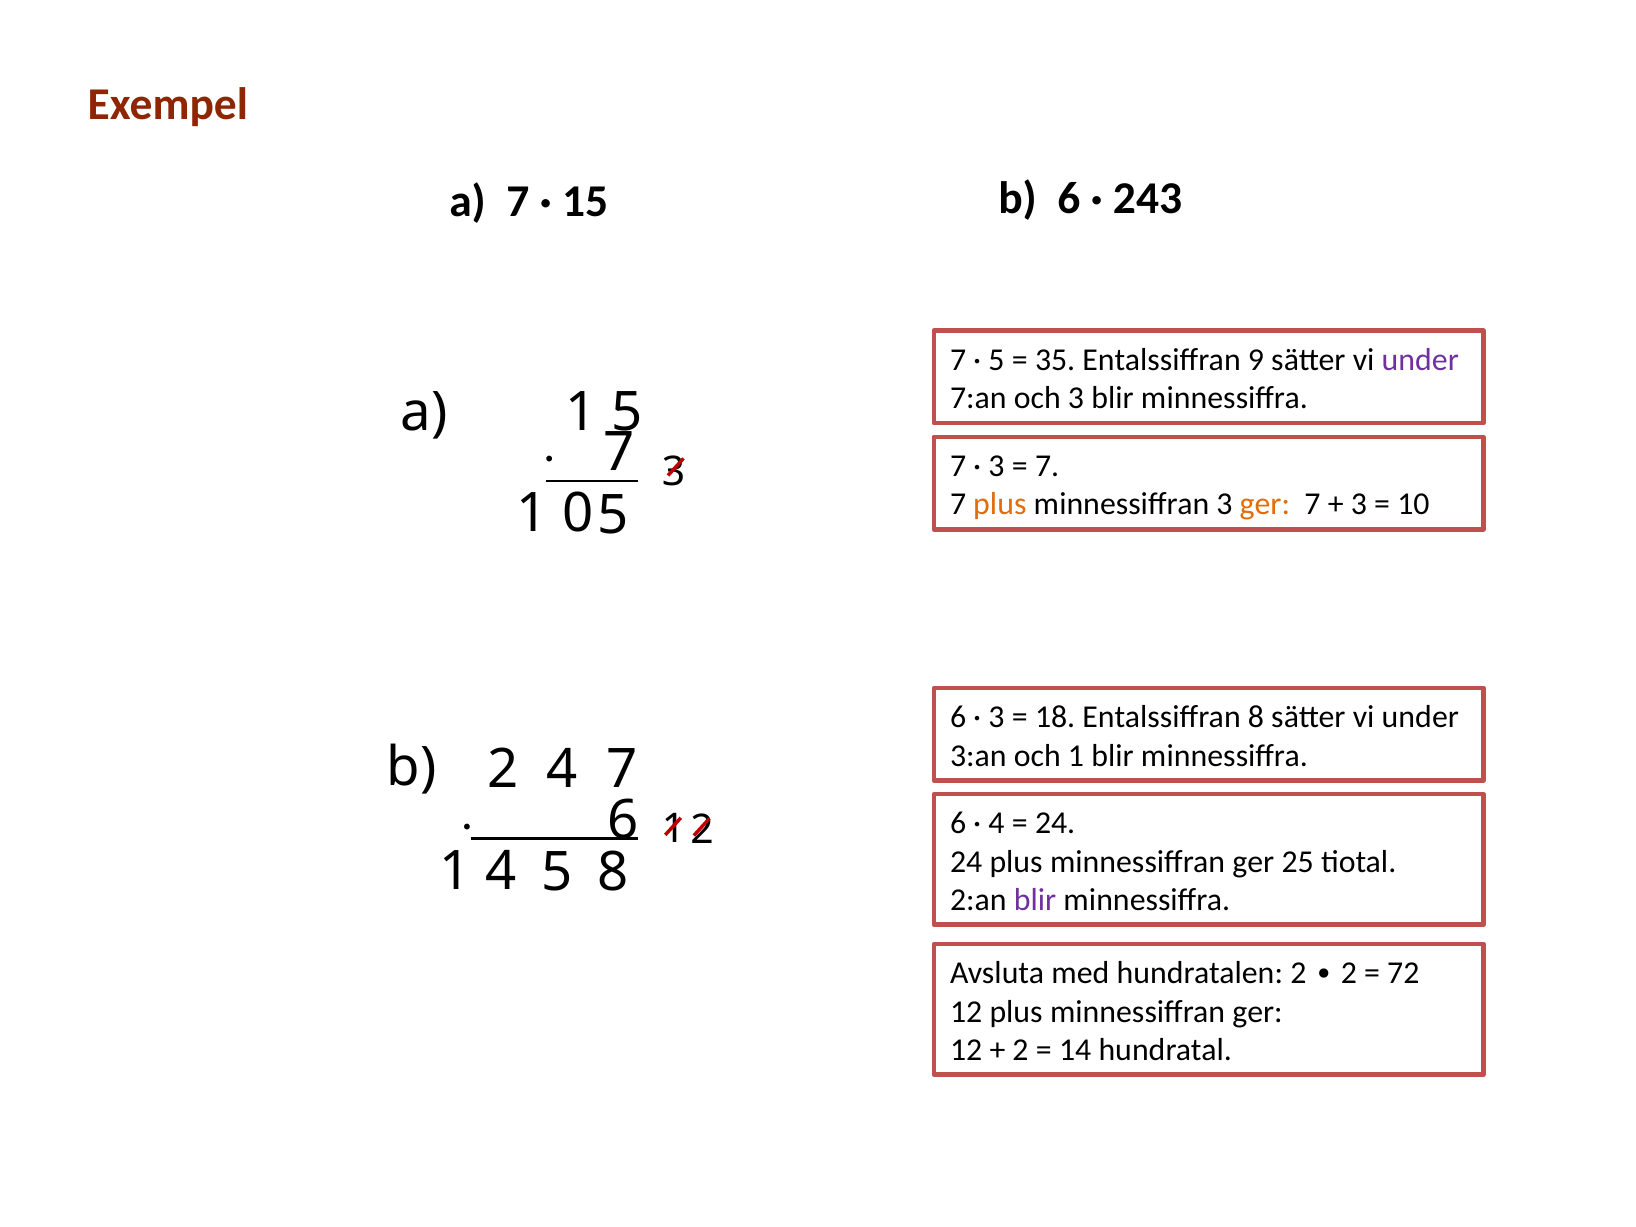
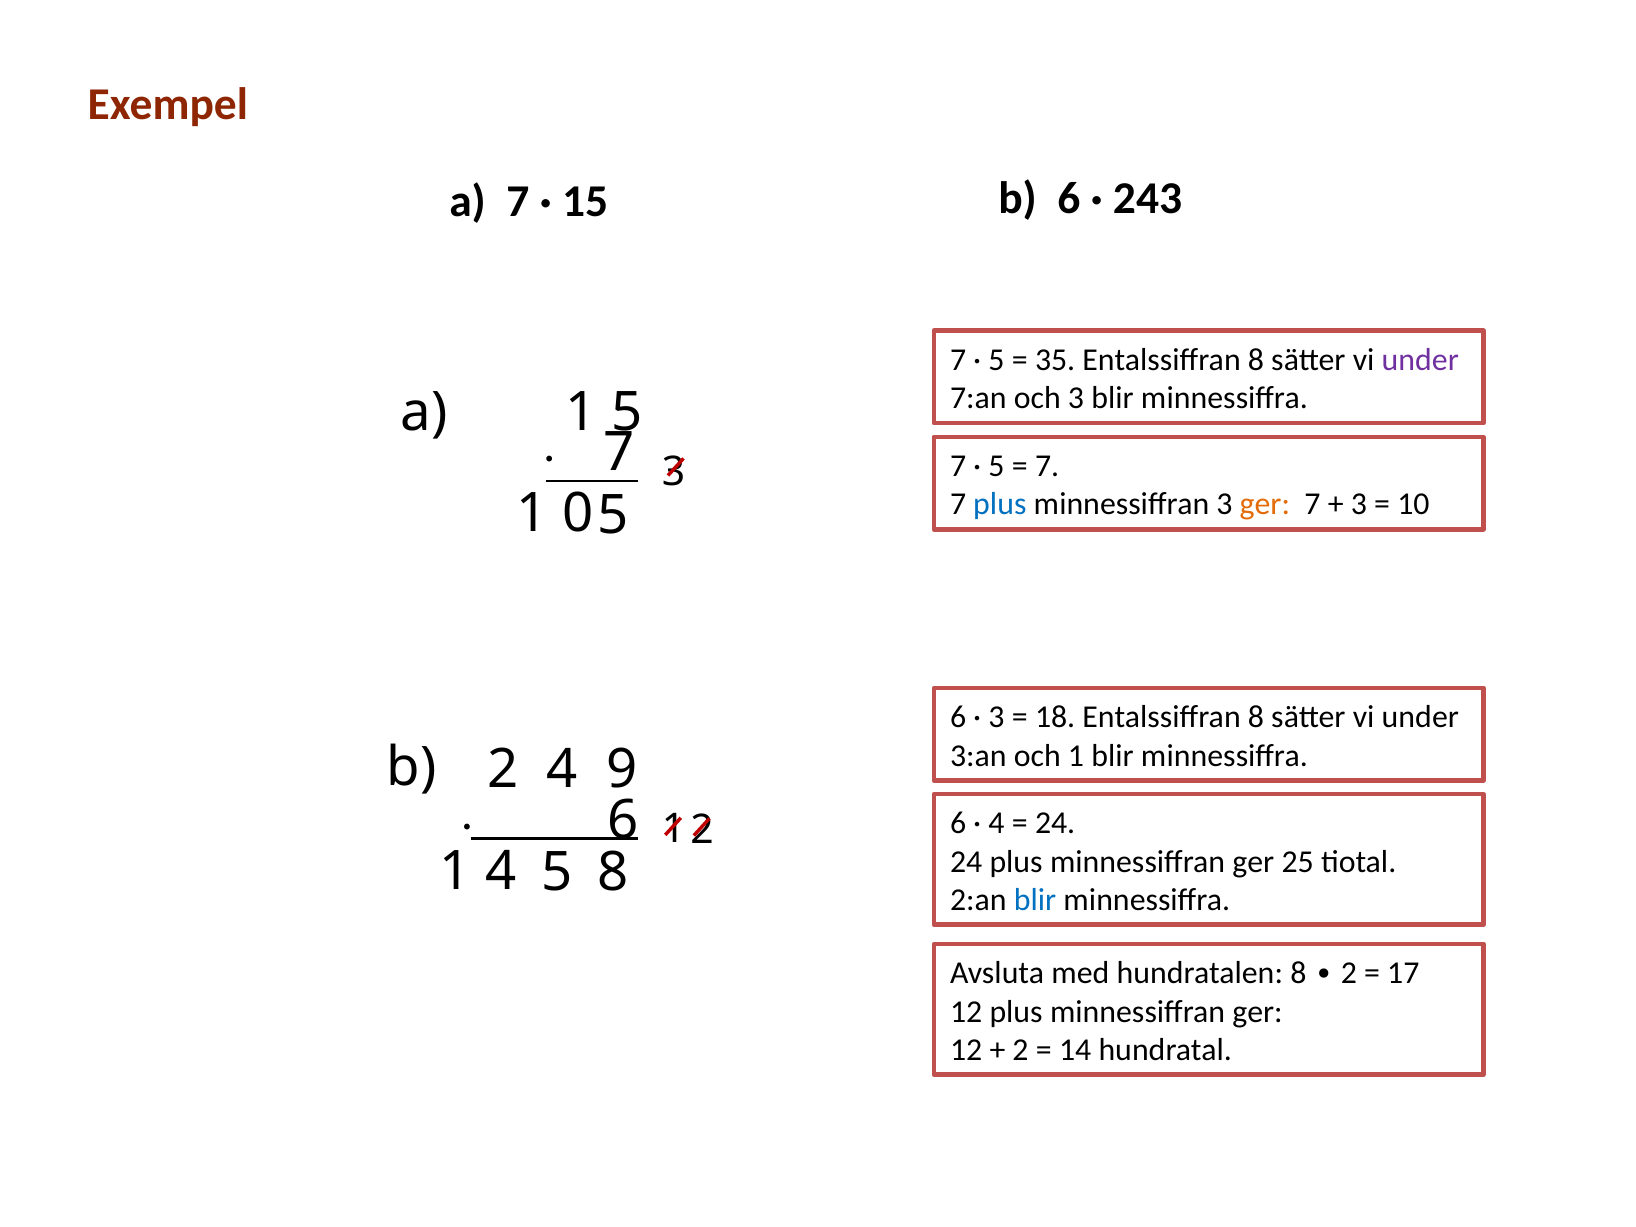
35 Entalssiffran 9: 9 -> 8
3 at (997, 466): 3 -> 5
plus at (1000, 504) colour: orange -> blue
4 7: 7 -> 9
blir at (1035, 900) colour: purple -> blue
hundratalen 2: 2 -> 8
72: 72 -> 17
